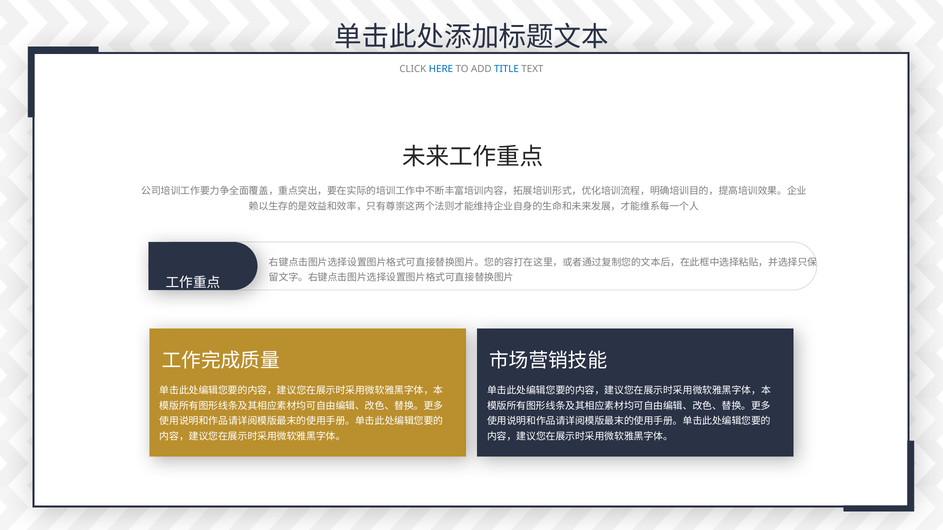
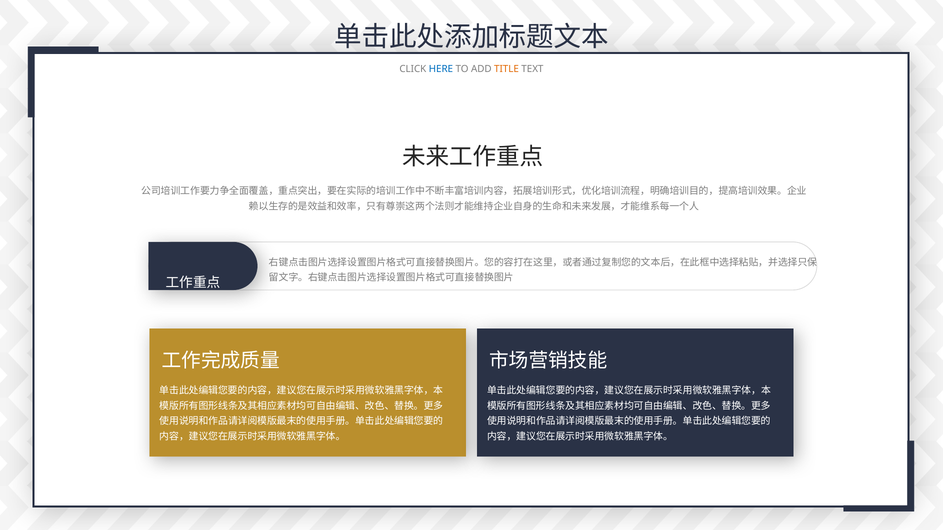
TITLE colour: blue -> orange
